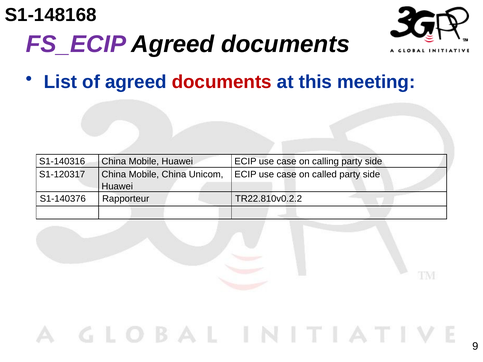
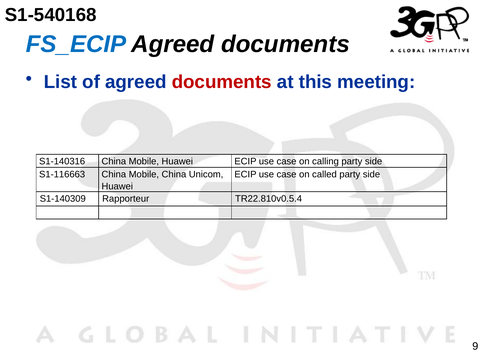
S1-148168: S1-148168 -> S1-540168
FS_ECIP colour: purple -> blue
S1-120317: S1-120317 -> S1-116663
S1-140376: S1-140376 -> S1-140309
TR22.810v0.2.2: TR22.810v0.2.2 -> TR22.810v0.5.4
